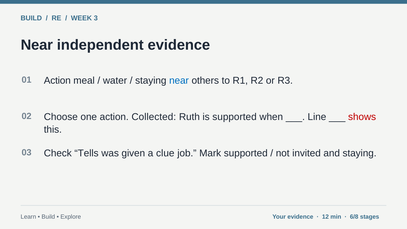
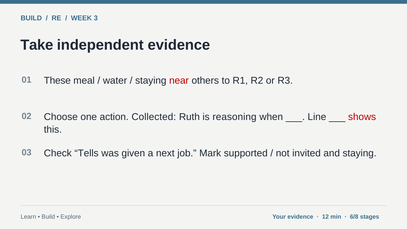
Near at (37, 45): Near -> Take
01 Action: Action -> These
near at (179, 81) colour: blue -> red
is supported: supported -> reasoning
clue: clue -> next
